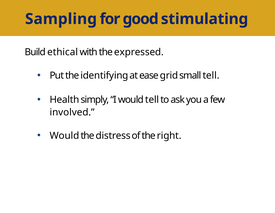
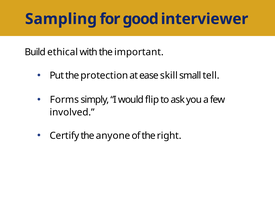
stimulating: stimulating -> interviewer
expressed: expressed -> important
identifying: identifying -> protection
grid: grid -> skill
Health: Health -> Forms
would tell: tell -> flip
Would at (64, 135): Would -> Certify
distress: distress -> anyone
